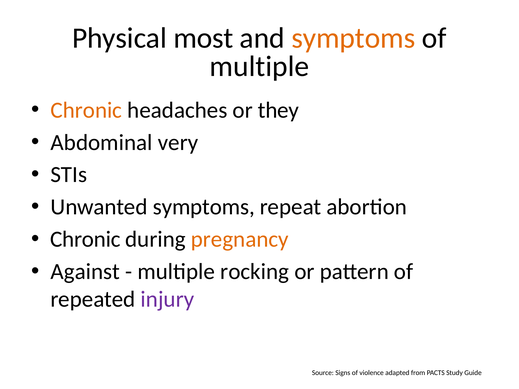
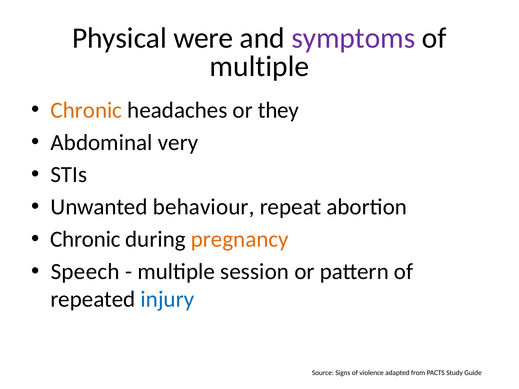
most: most -> were
symptoms at (353, 38) colour: orange -> purple
Unwanted symptoms: symptoms -> behaviour
Against: Against -> Speech
rocking: rocking -> session
injury colour: purple -> blue
